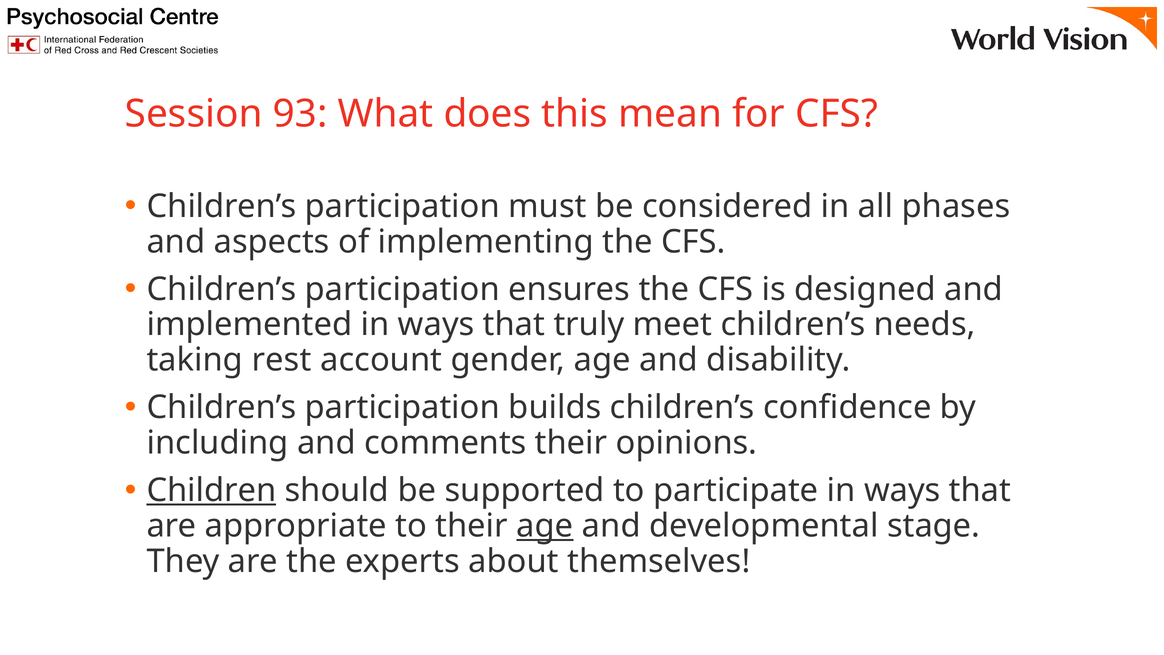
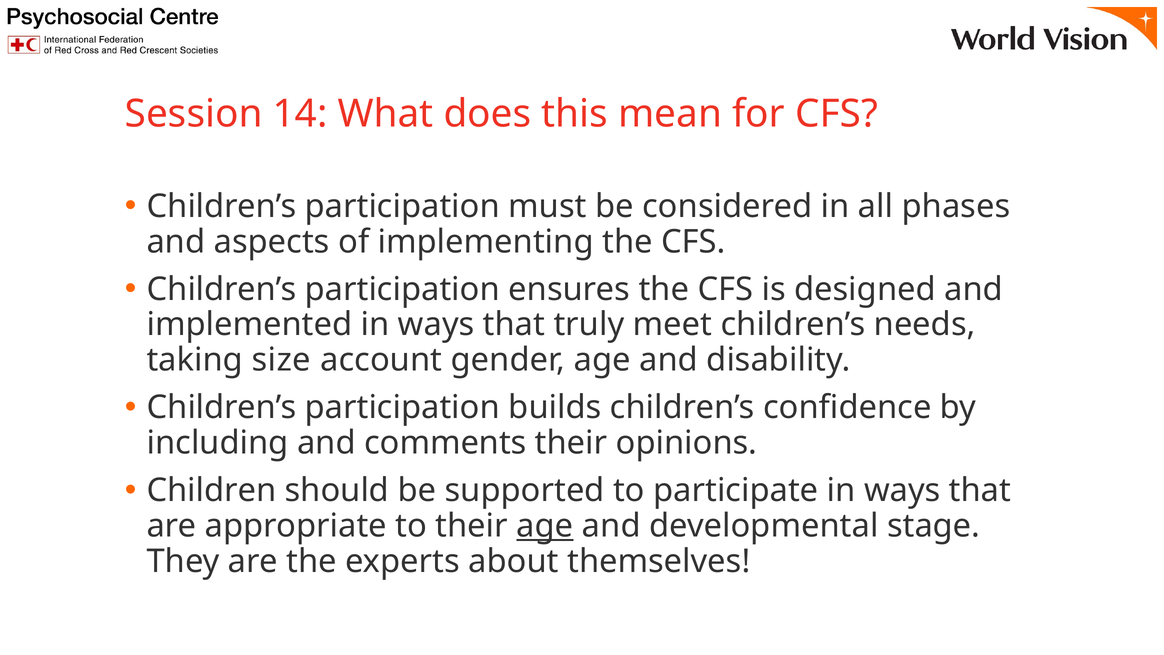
93: 93 -> 14
rest: rest -> size
Children underline: present -> none
